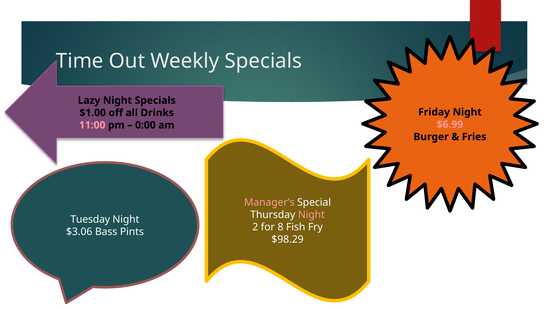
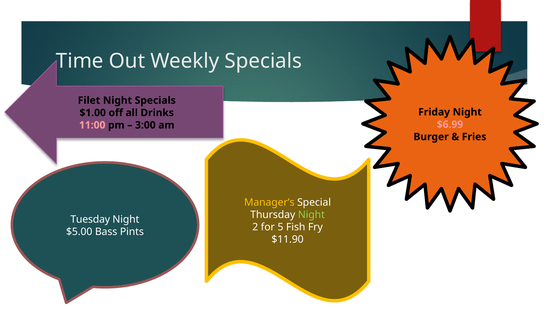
Lazy: Lazy -> Filet
0:00: 0:00 -> 3:00
Manager’s colour: pink -> yellow
Night at (311, 215) colour: pink -> light green
8: 8 -> 5
$3.06: $3.06 -> $5.00
$98.29: $98.29 -> $11.90
